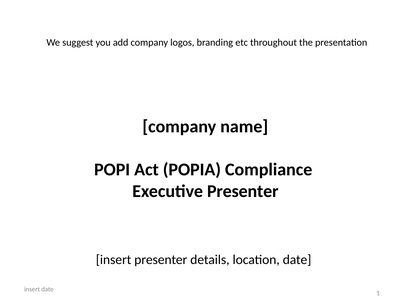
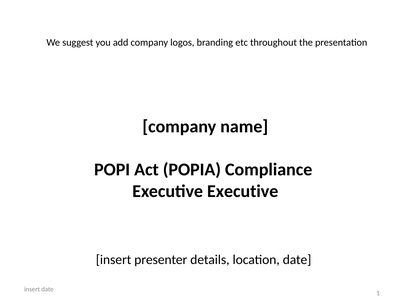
Executive Presenter: Presenter -> Executive
